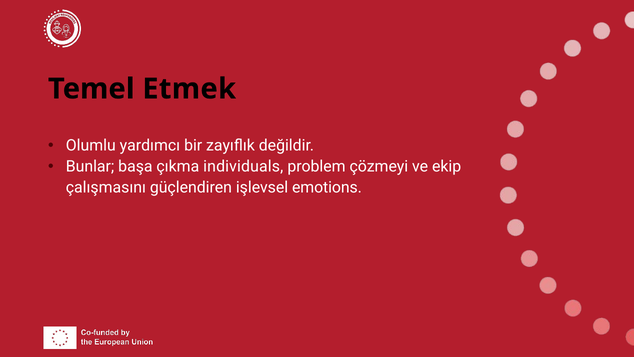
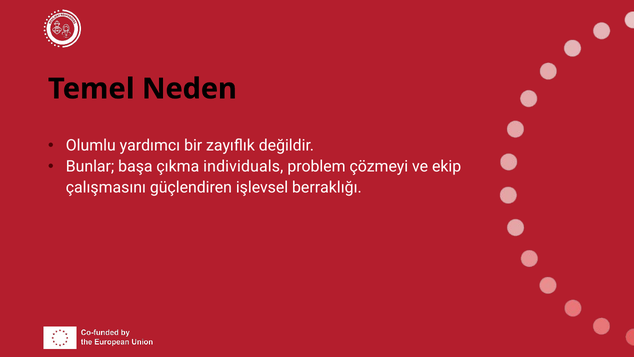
Etmek: Etmek -> Neden
emotions: emotions -> berraklığı
